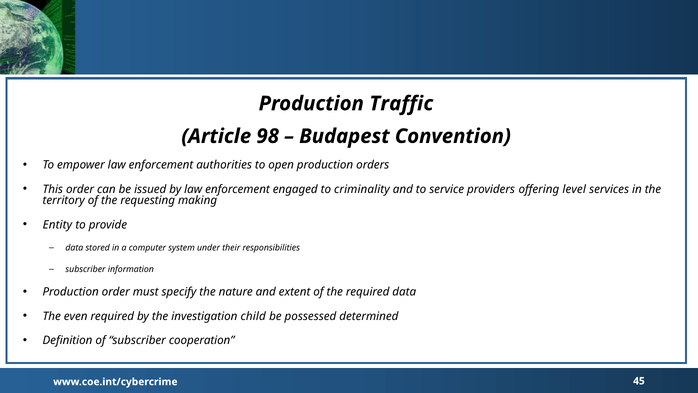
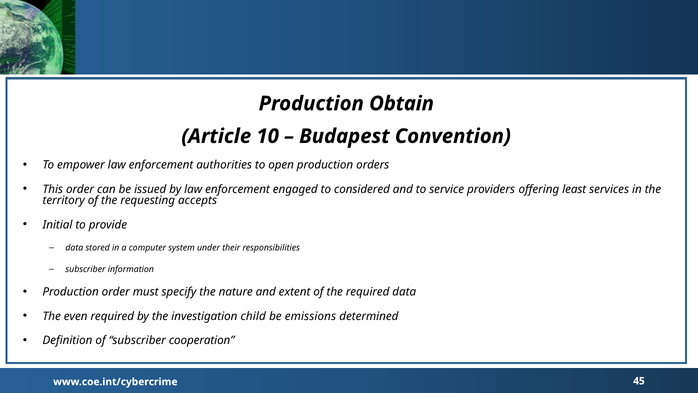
Traffic: Traffic -> Obtain
98: 98 -> 10
criminality: criminality -> considered
level: level -> least
making: making -> accepts
Entity: Entity -> Initial
possessed: possessed -> emissions
